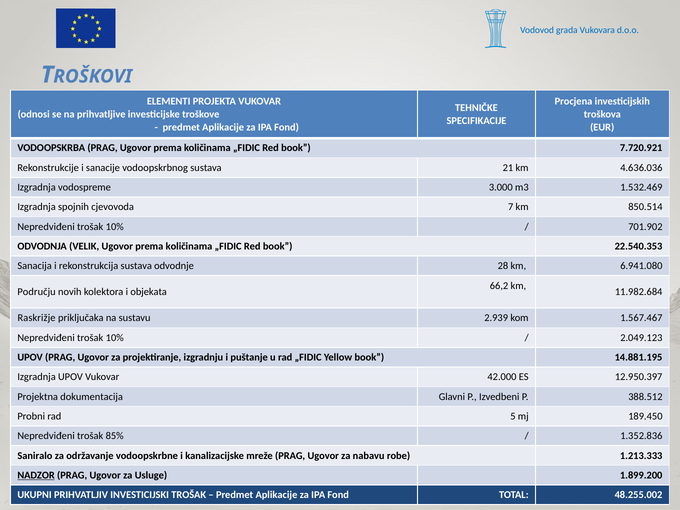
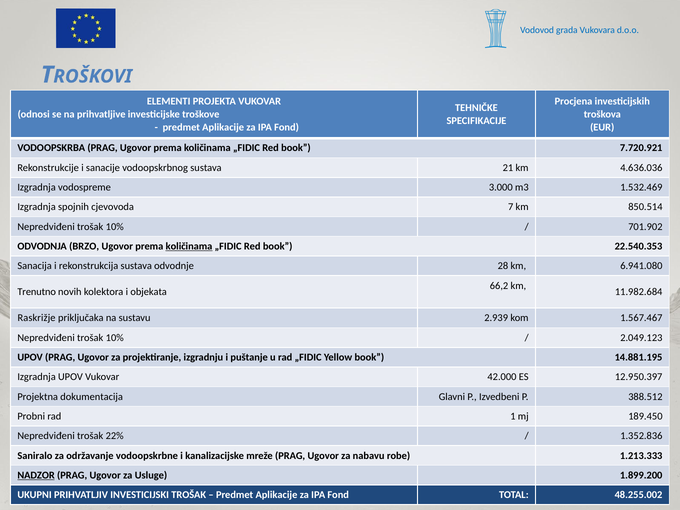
VELIK: VELIK -> BRZO
količinama at (189, 246) underline: none -> present
Području: Području -> Trenutno
5: 5 -> 1
85%: 85% -> 22%
